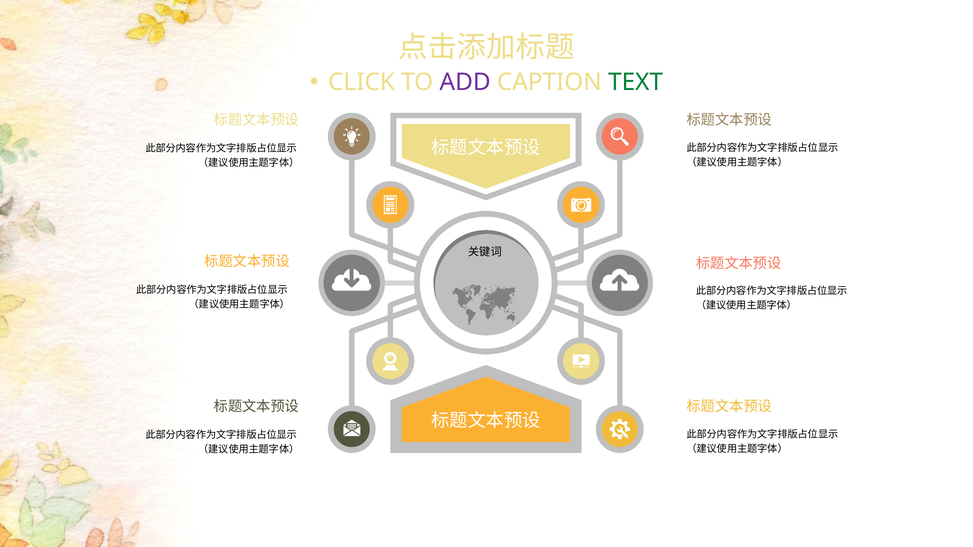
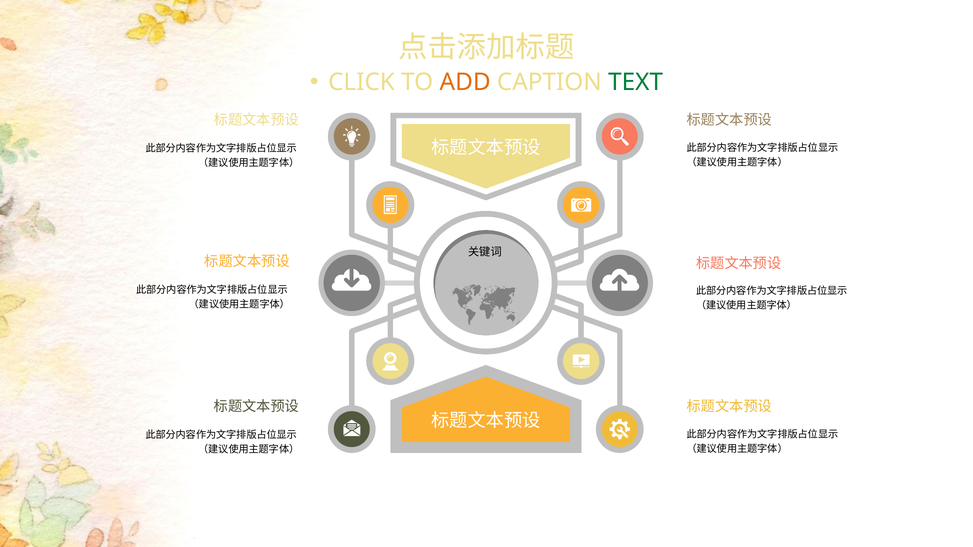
ADD colour: purple -> orange
